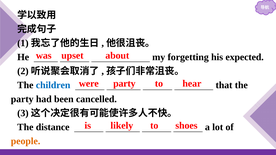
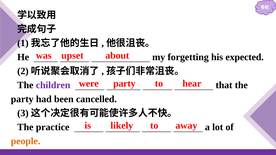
children colour: blue -> purple
shoes: shoes -> away
distance: distance -> practice
